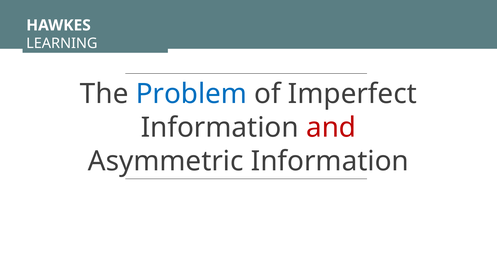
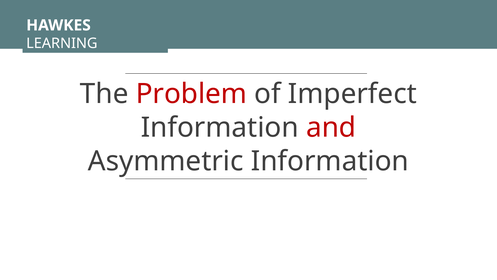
Problem colour: blue -> red
